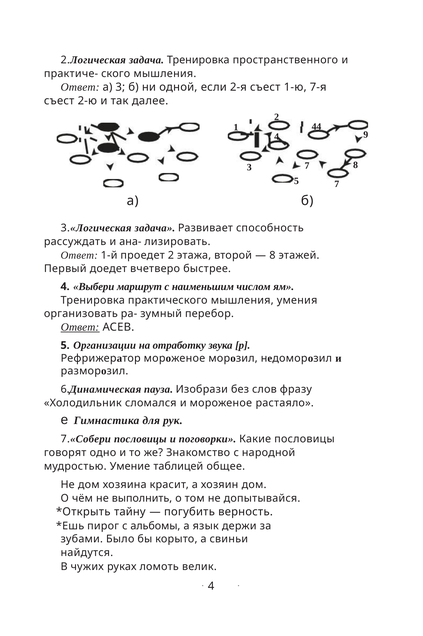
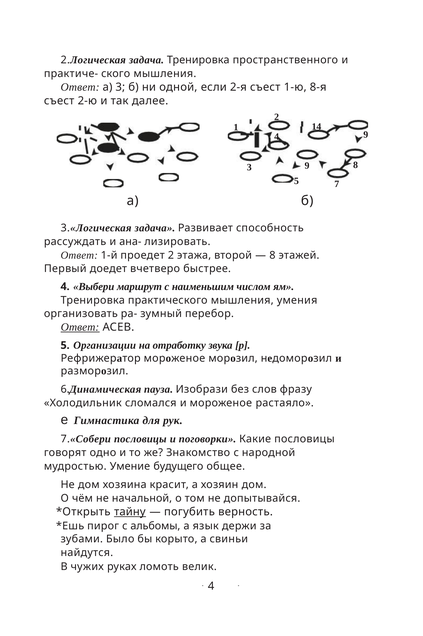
7-я: 7-я -> 8-я
44: 44 -> 14
3 7: 7 -> 9
таблицей: таблицей -> будущего
выполнить: выполнить -> начальной
тайну underline: none -> present
